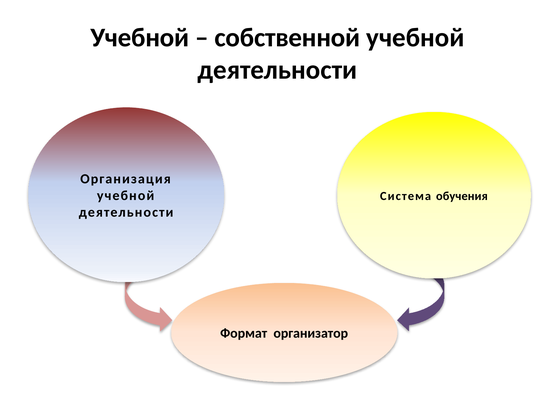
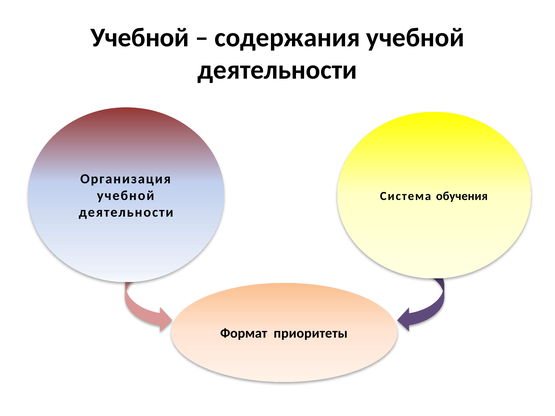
собственной: собственной -> содержания
организатор: организатор -> приоритеты
